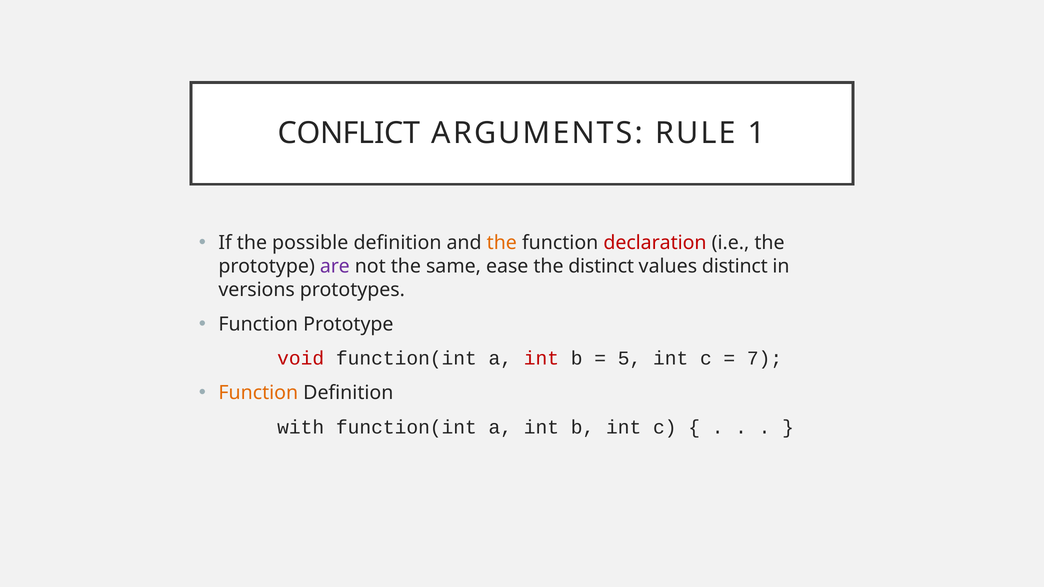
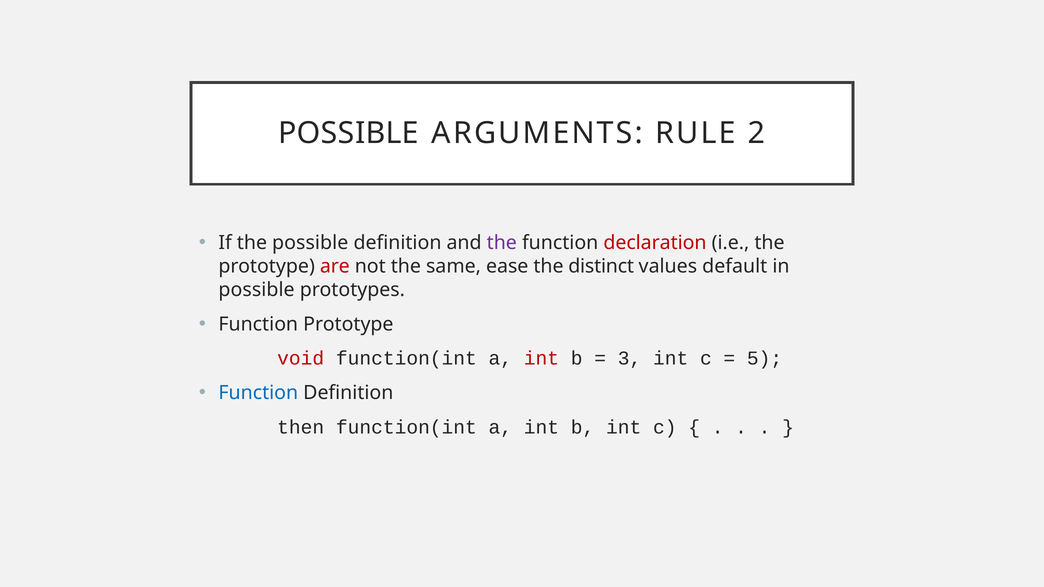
CONFLICT at (349, 133): CONFLICT -> POSSIBLE
1: 1 -> 2
the at (502, 243) colour: orange -> purple
are colour: purple -> red
values distinct: distinct -> default
versions at (257, 290): versions -> possible
5: 5 -> 3
7: 7 -> 5
Function at (258, 393) colour: orange -> blue
with: with -> then
